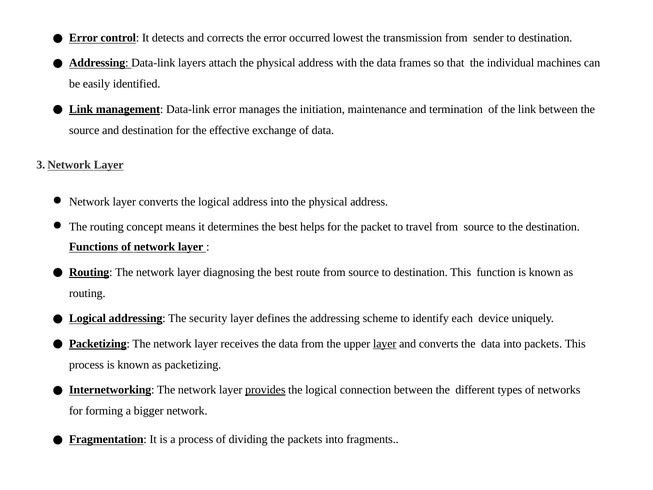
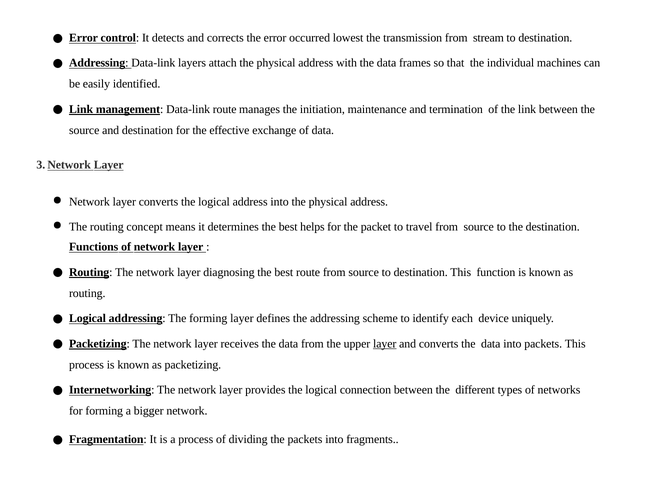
sender: sender -> stream
Data-link error: error -> route
The security: security -> forming
provides underline: present -> none
